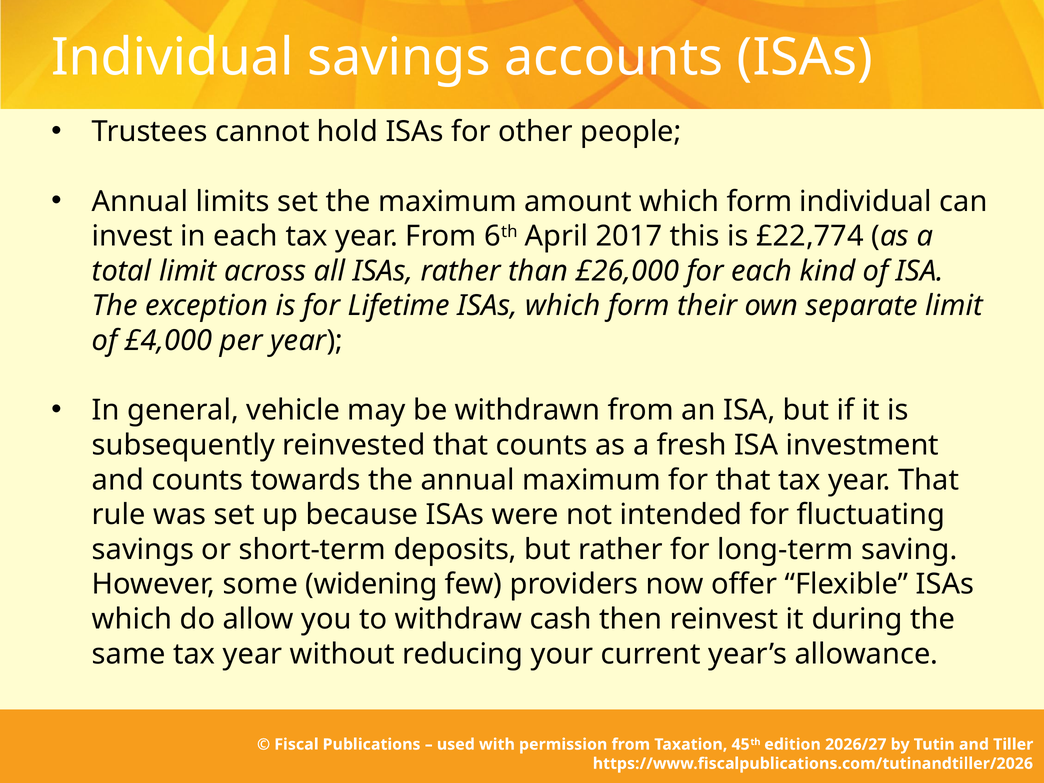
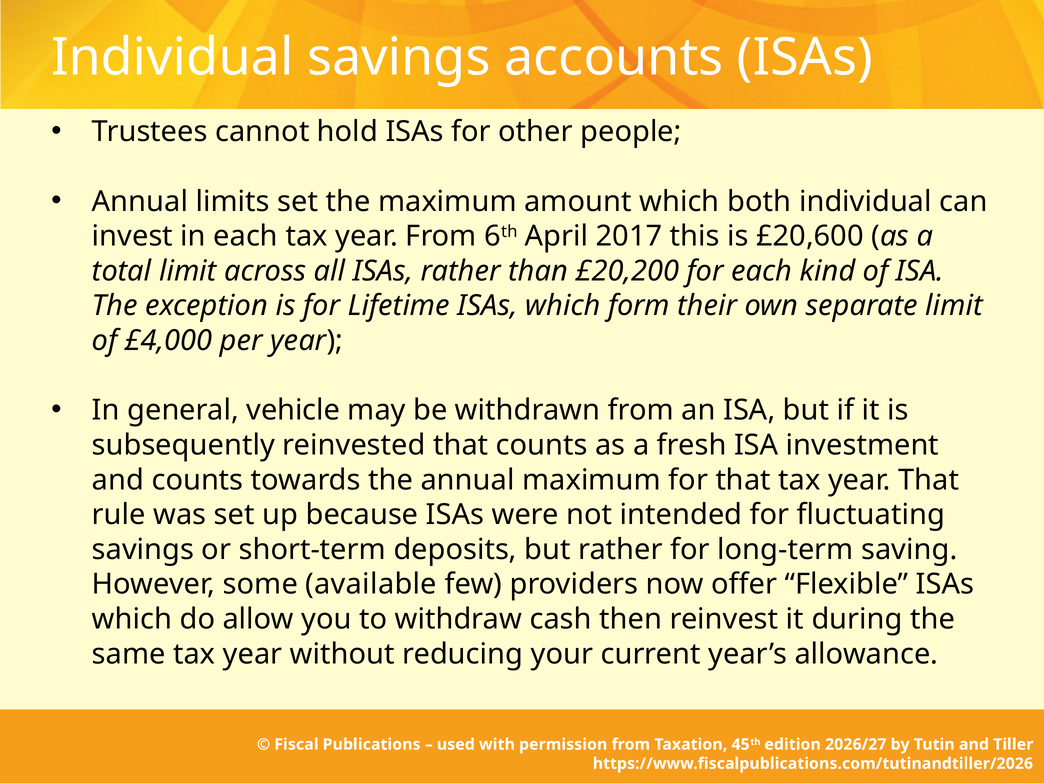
amount which form: form -> both
£22,774: £22,774 -> £20,600
£26,000: £26,000 -> £20,200
widening: widening -> available
